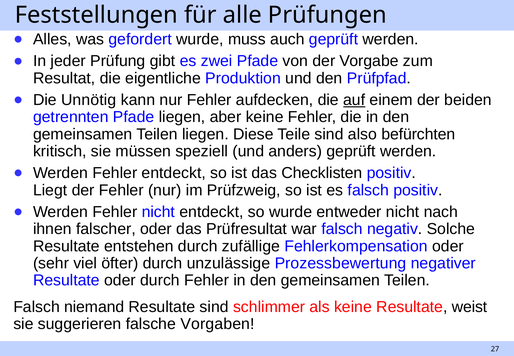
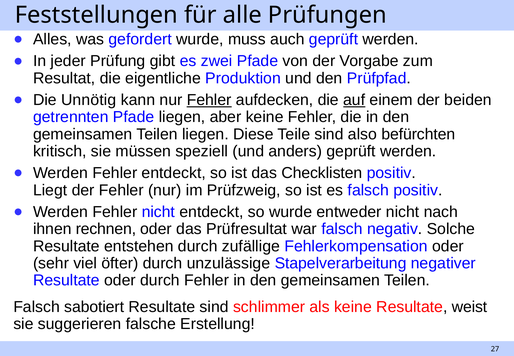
Fehler at (209, 100) underline: none -> present
falscher: falscher -> rechnen
Prozessbewertung: Prozessbewertung -> Stapelverarbeitung
niemand: niemand -> sabotiert
Vorgaben: Vorgaben -> Erstellung
